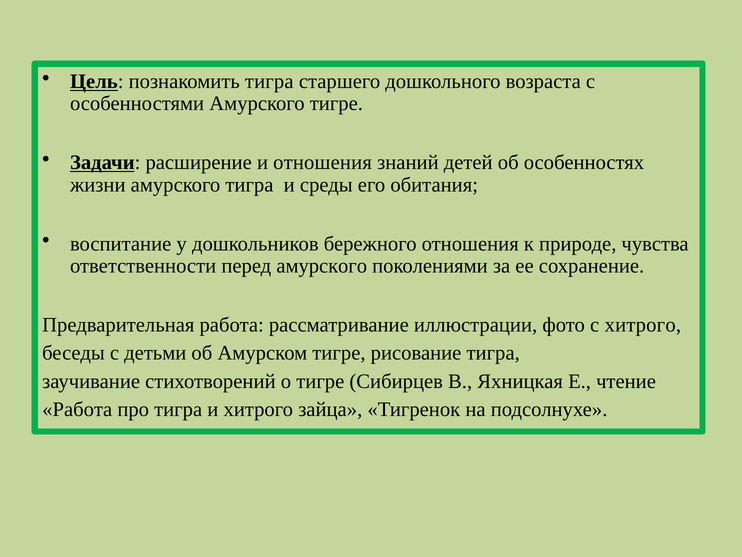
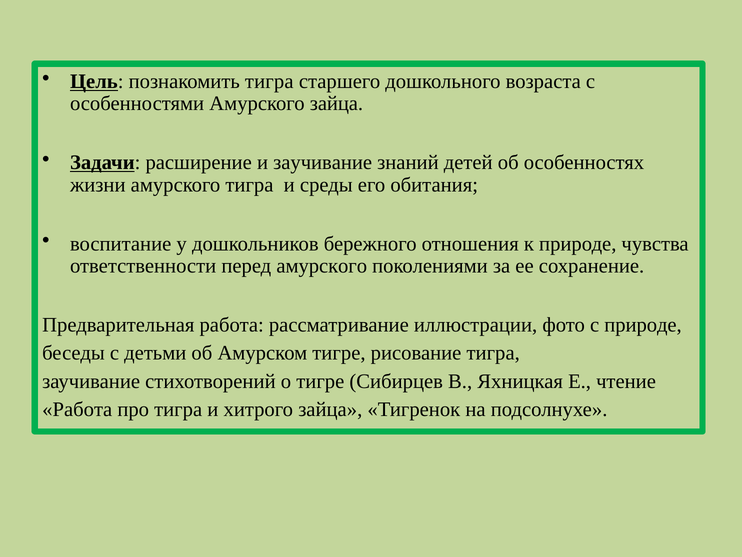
Амурского тигре: тигре -> зайца
и отношения: отношения -> заучивание
с хитрого: хитрого -> природе
